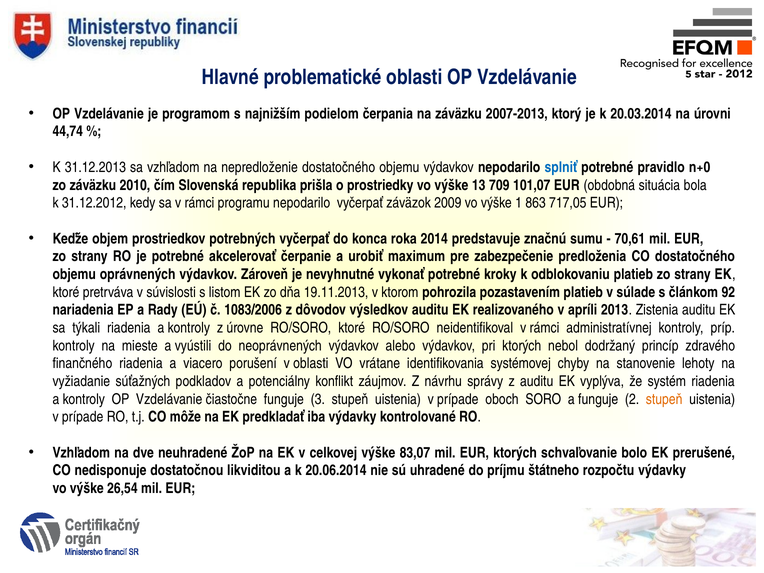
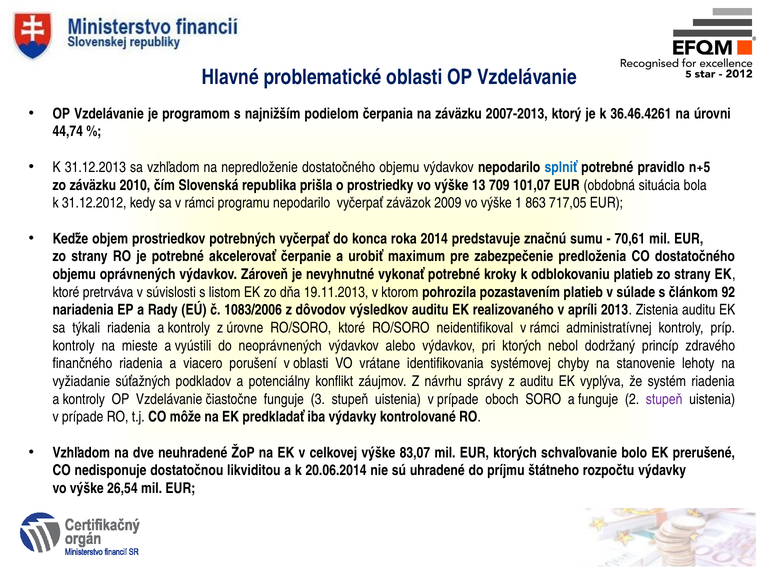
20.03.2014: 20.03.2014 -> 36.46.4261
n+0: n+0 -> n+5
stupeň at (664, 399) colour: orange -> purple
